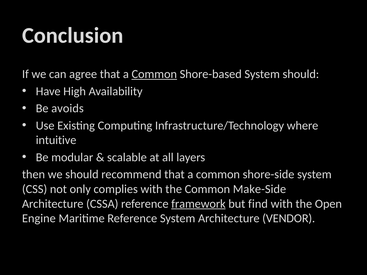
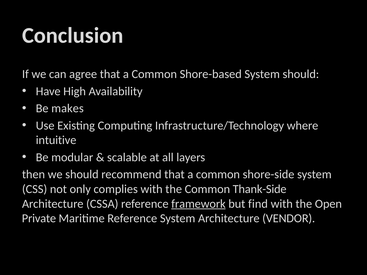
Common at (154, 74) underline: present -> none
avoids: avoids -> makes
Make-Side: Make-Side -> Thank-Side
Engine: Engine -> Private
